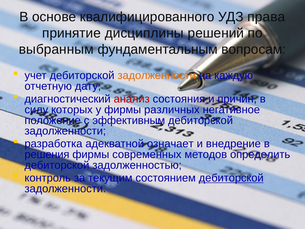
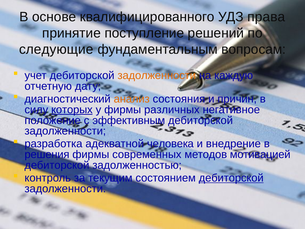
дисциплины: дисциплины -> поступление
выбранным: выбранным -> следующие
анализ colour: red -> orange
которых underline: none -> present
означает: означает -> человека
определить: определить -> мотивацией
